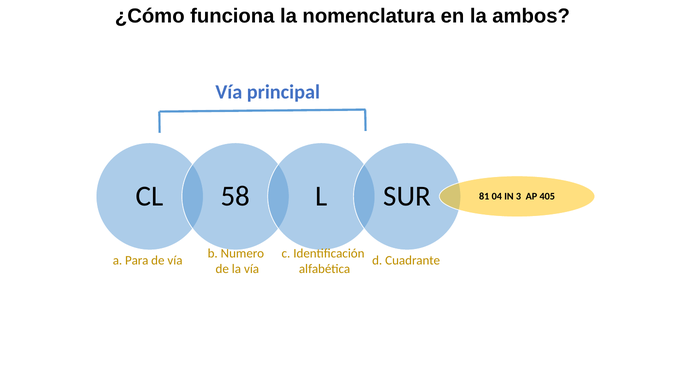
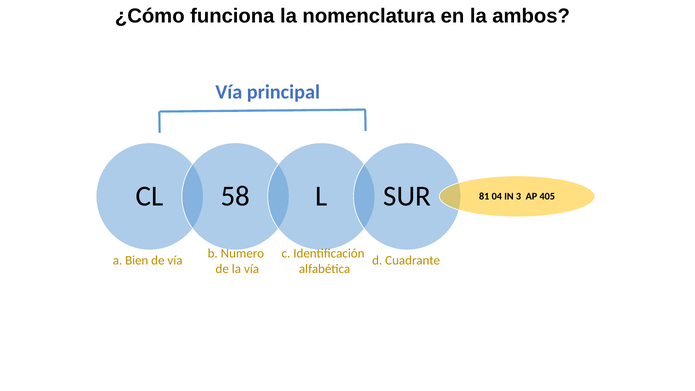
Para: Para -> Bien
